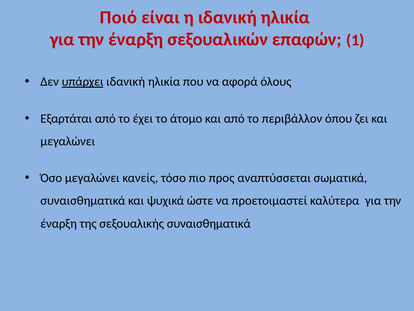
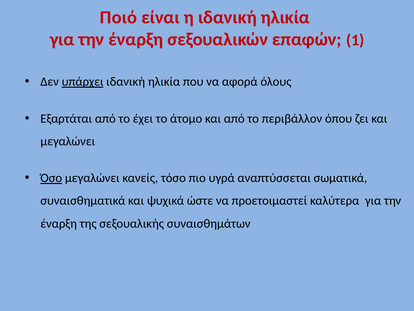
Όσο underline: none -> present
προς: προς -> υγρά
σεξουαλικής συναισθηματικά: συναισθηματικά -> συναισθημάτων
